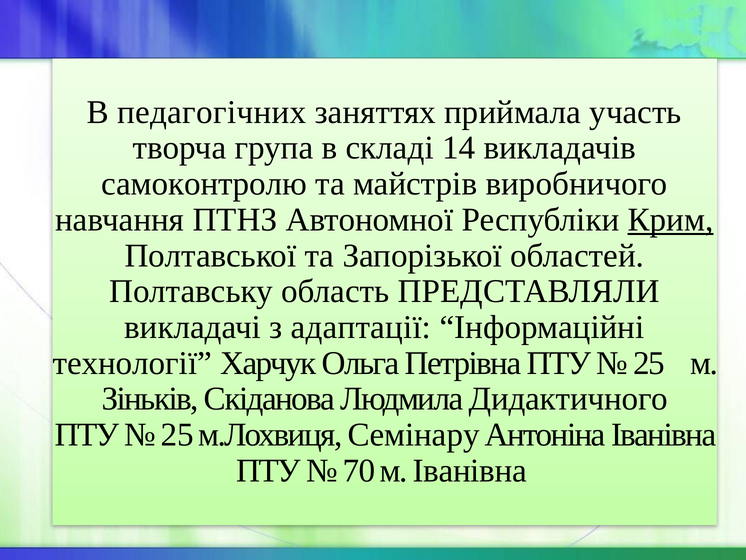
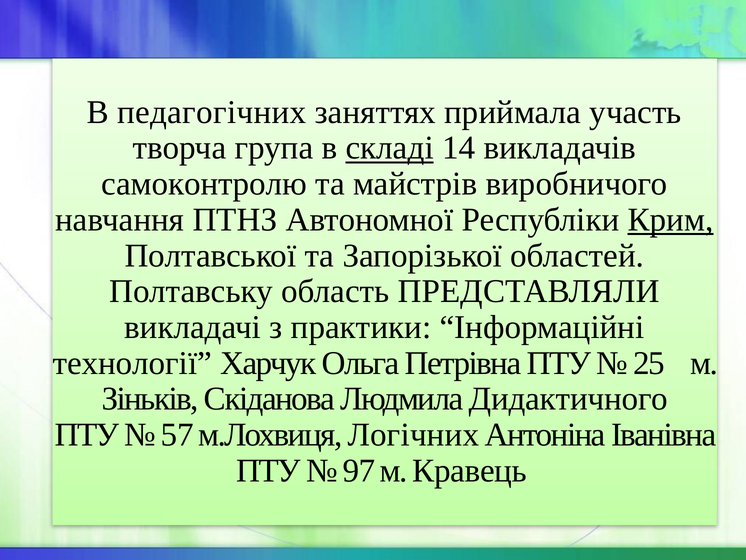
складі underline: none -> present
адаптації: адаптації -> практики
25 at (177, 435): 25 -> 57
Семінару: Семінару -> Логічних
70: 70 -> 97
м Іванівна: Іванівна -> Кравець
